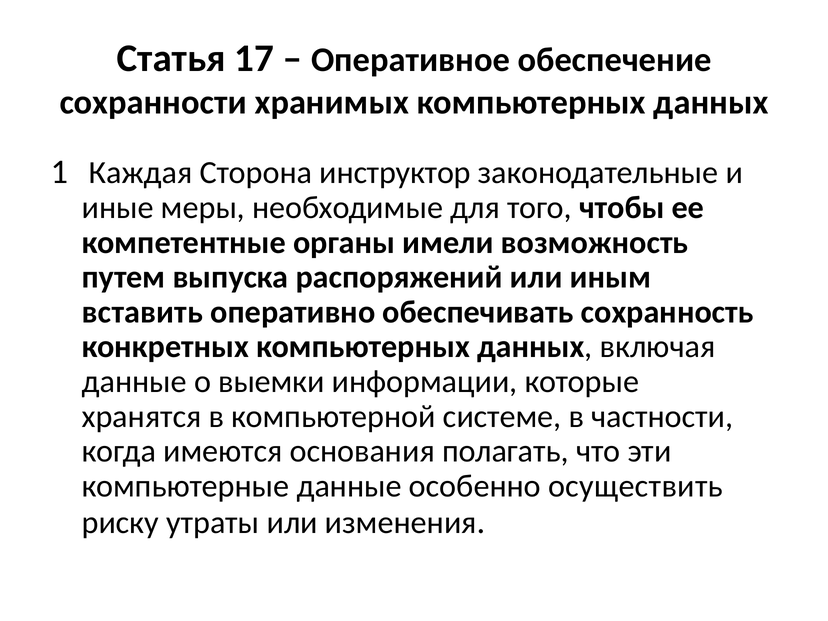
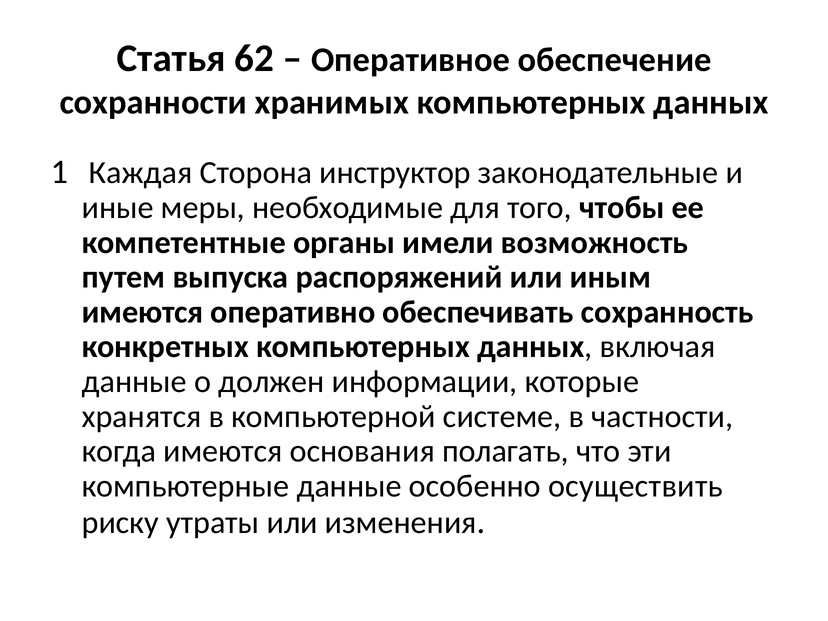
17: 17 -> 62
вставить at (142, 312): вставить -> имеются
выемки: выемки -> должен
